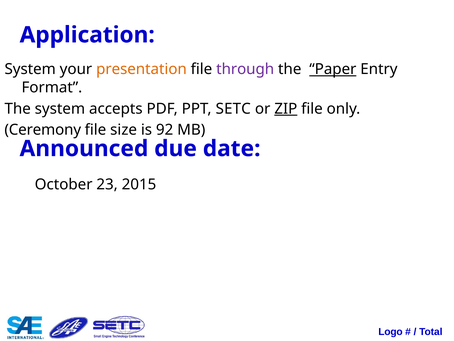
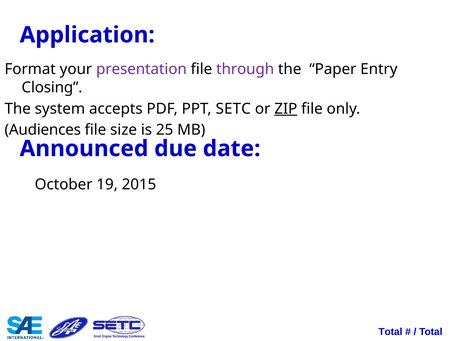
System at (30, 69): System -> Format
presentation colour: orange -> purple
Paper underline: present -> none
Format: Format -> Closing
Ceremony: Ceremony -> Audiences
92: 92 -> 25
23: 23 -> 19
Logo at (390, 331): Logo -> Total
